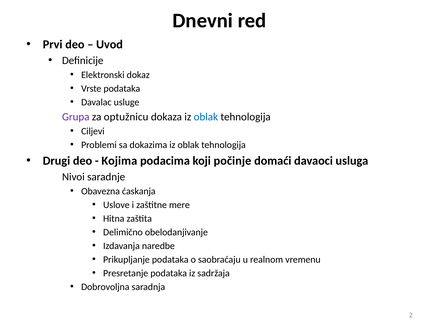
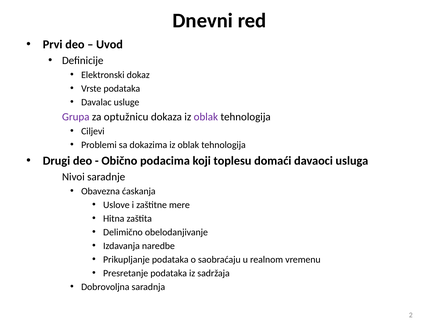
oblak at (206, 117) colour: blue -> purple
Kojima: Kojima -> Obično
počinje: počinje -> toplesu
